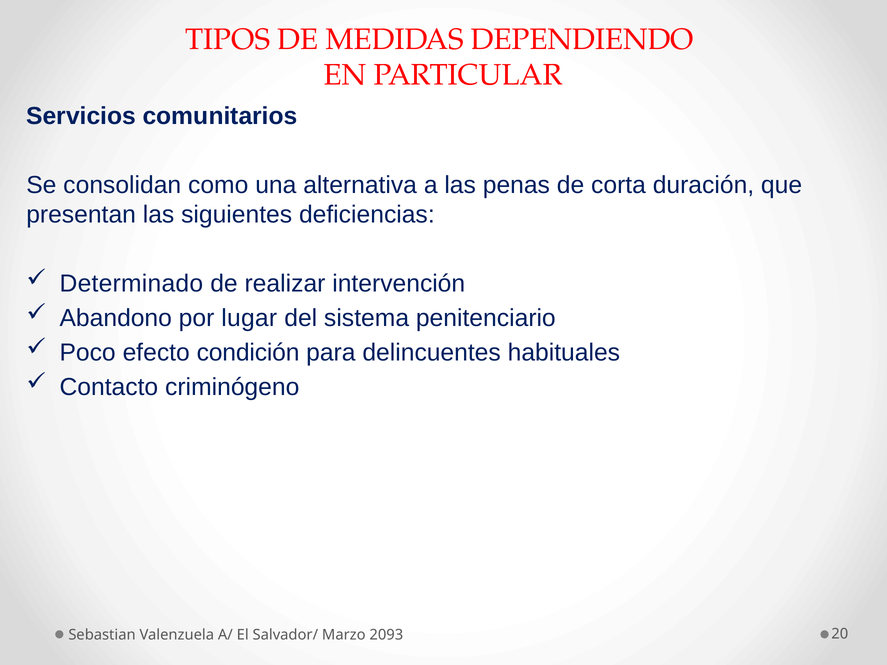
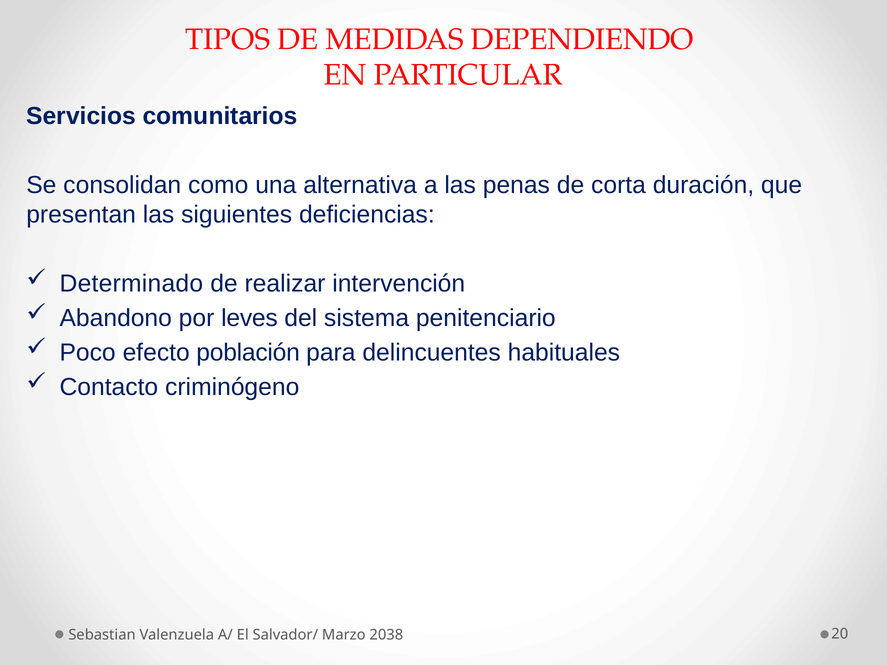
lugar: lugar -> leves
condición: condición -> población
2093: 2093 -> 2038
